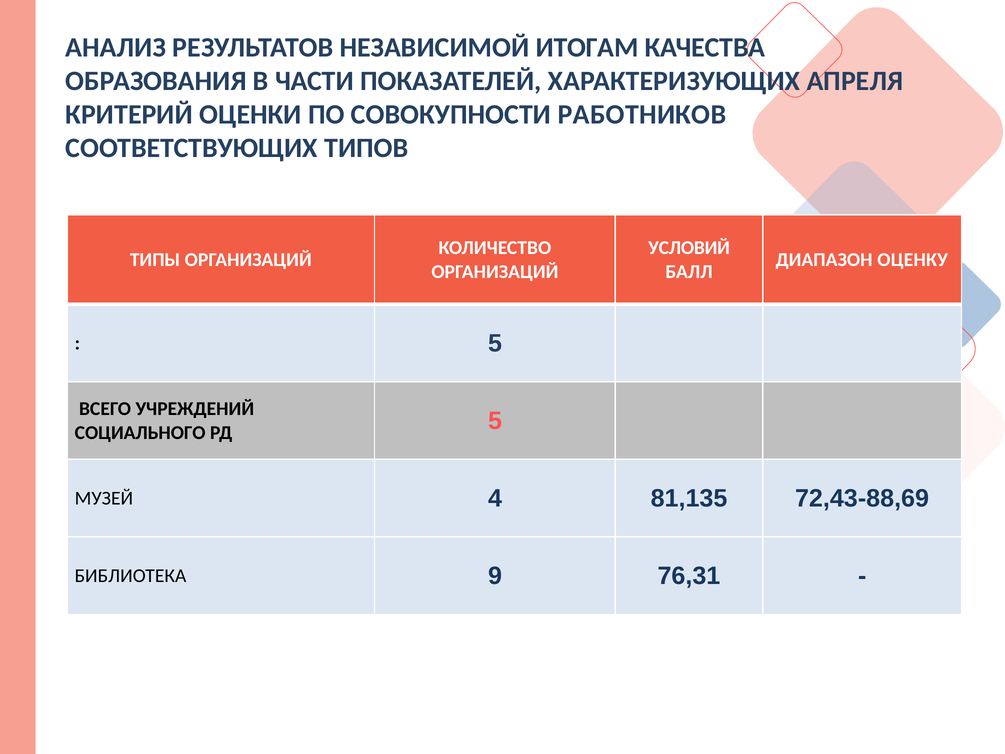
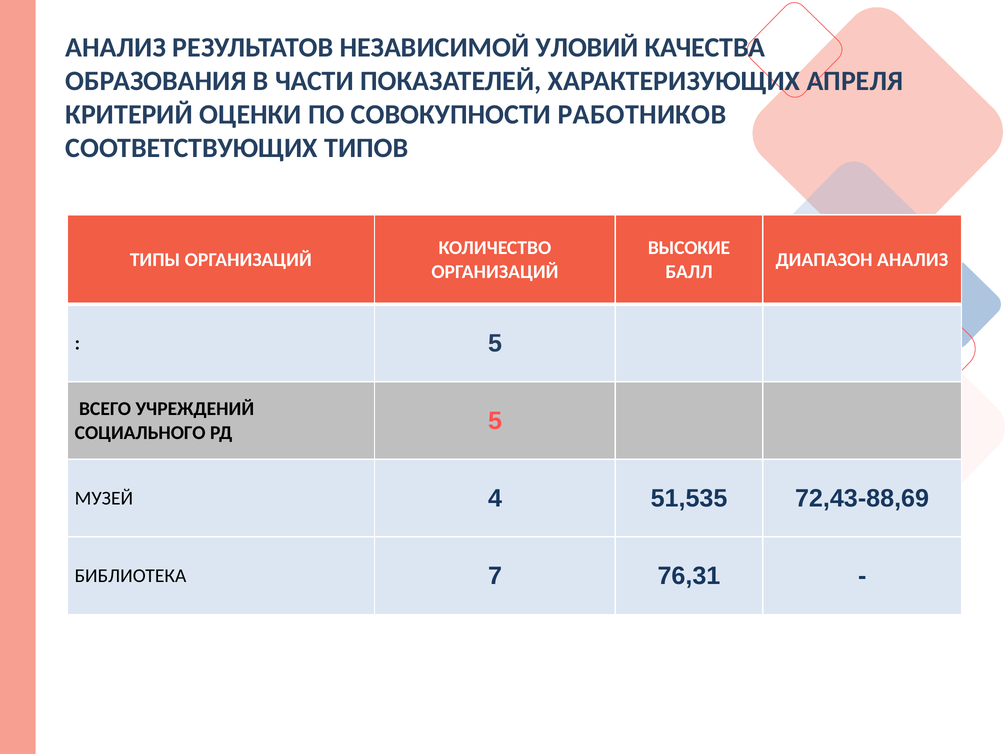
ИТОГАМ: ИТОГАМ -> УЛОВИЙ
УСЛОВИЙ: УСЛОВИЙ -> ВЫСОКИЕ
ДИАПАЗОН ОЦЕНКУ: ОЦЕНКУ -> АНАЛИЗ
81,135: 81,135 -> 51,535
9: 9 -> 7
